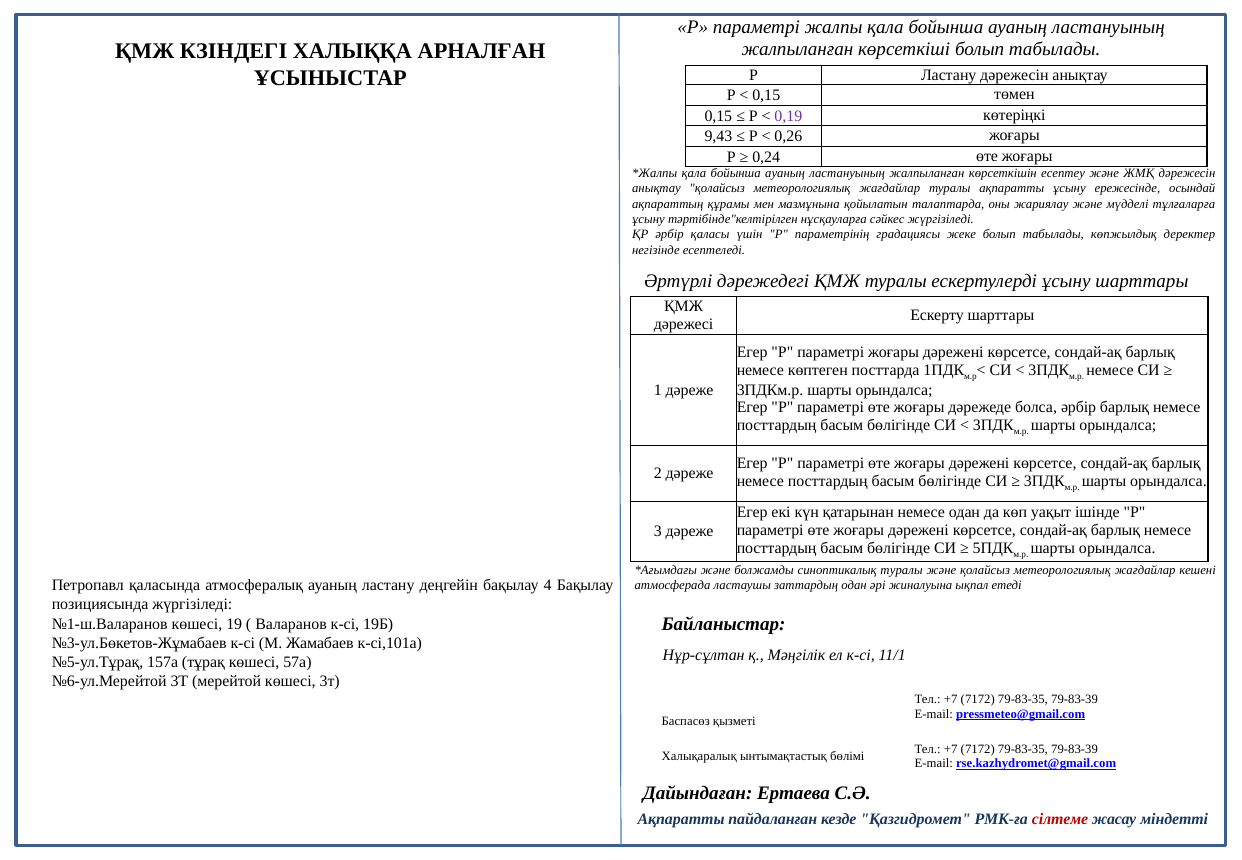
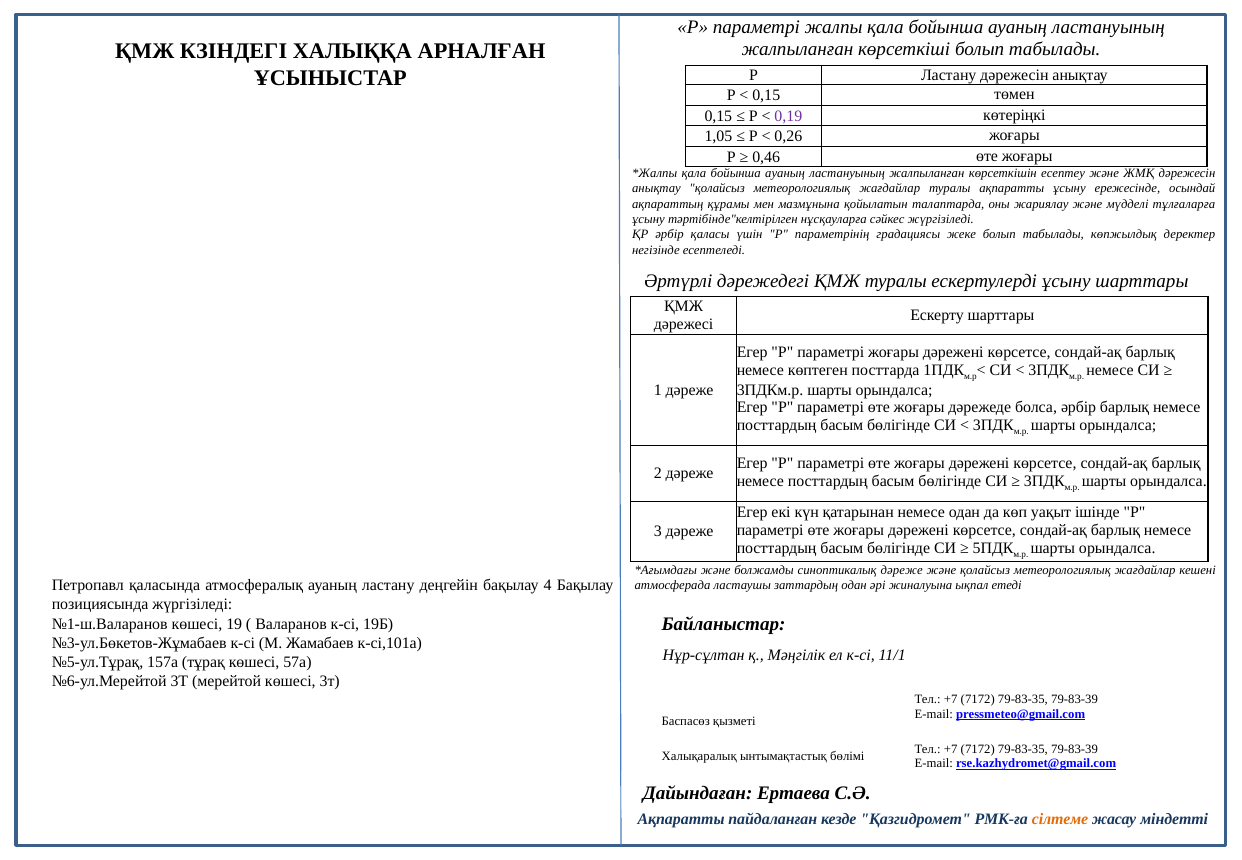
9,43: 9,43 -> 1,05
0,24: 0,24 -> 0,46
синоптикалық туралы: туралы -> дәреже
сілтеме colour: red -> orange
